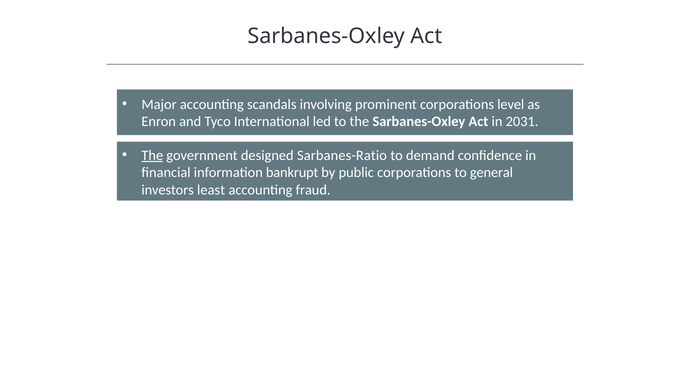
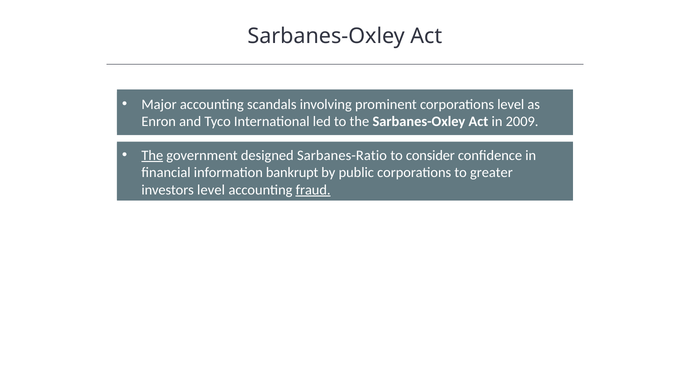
2031: 2031 -> 2009
demand: demand -> consider
general: general -> greater
investors least: least -> level
fraud underline: none -> present
